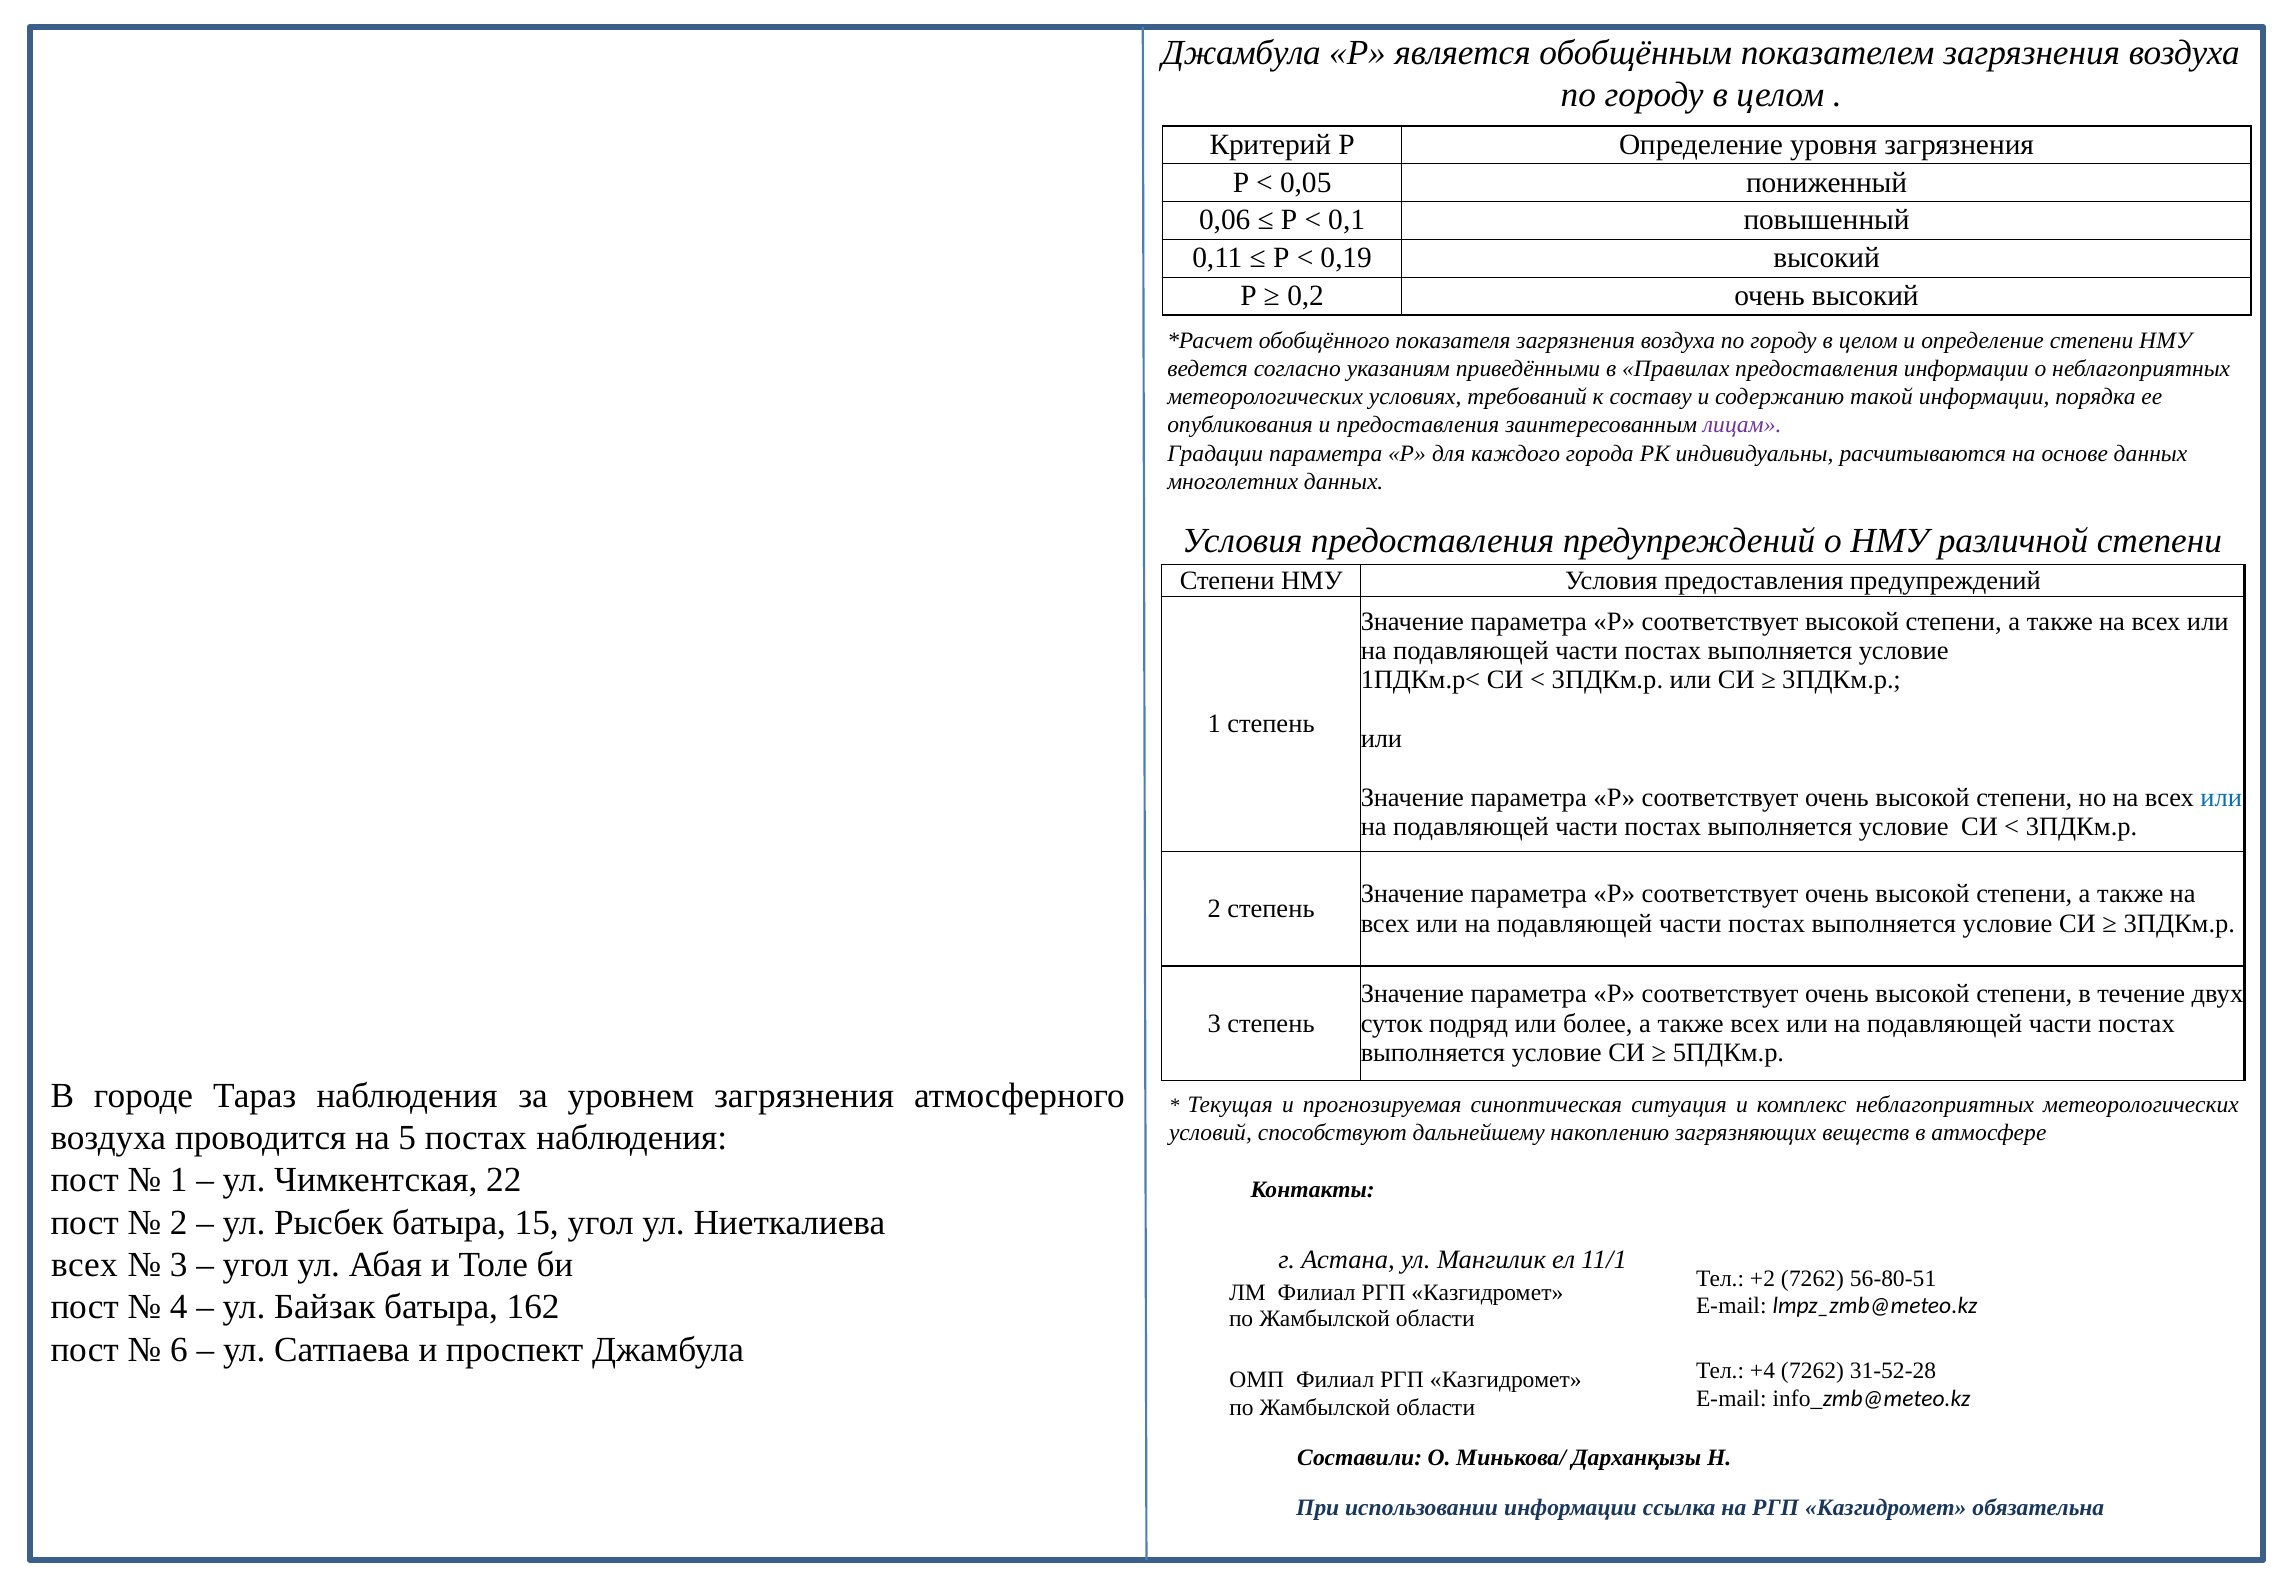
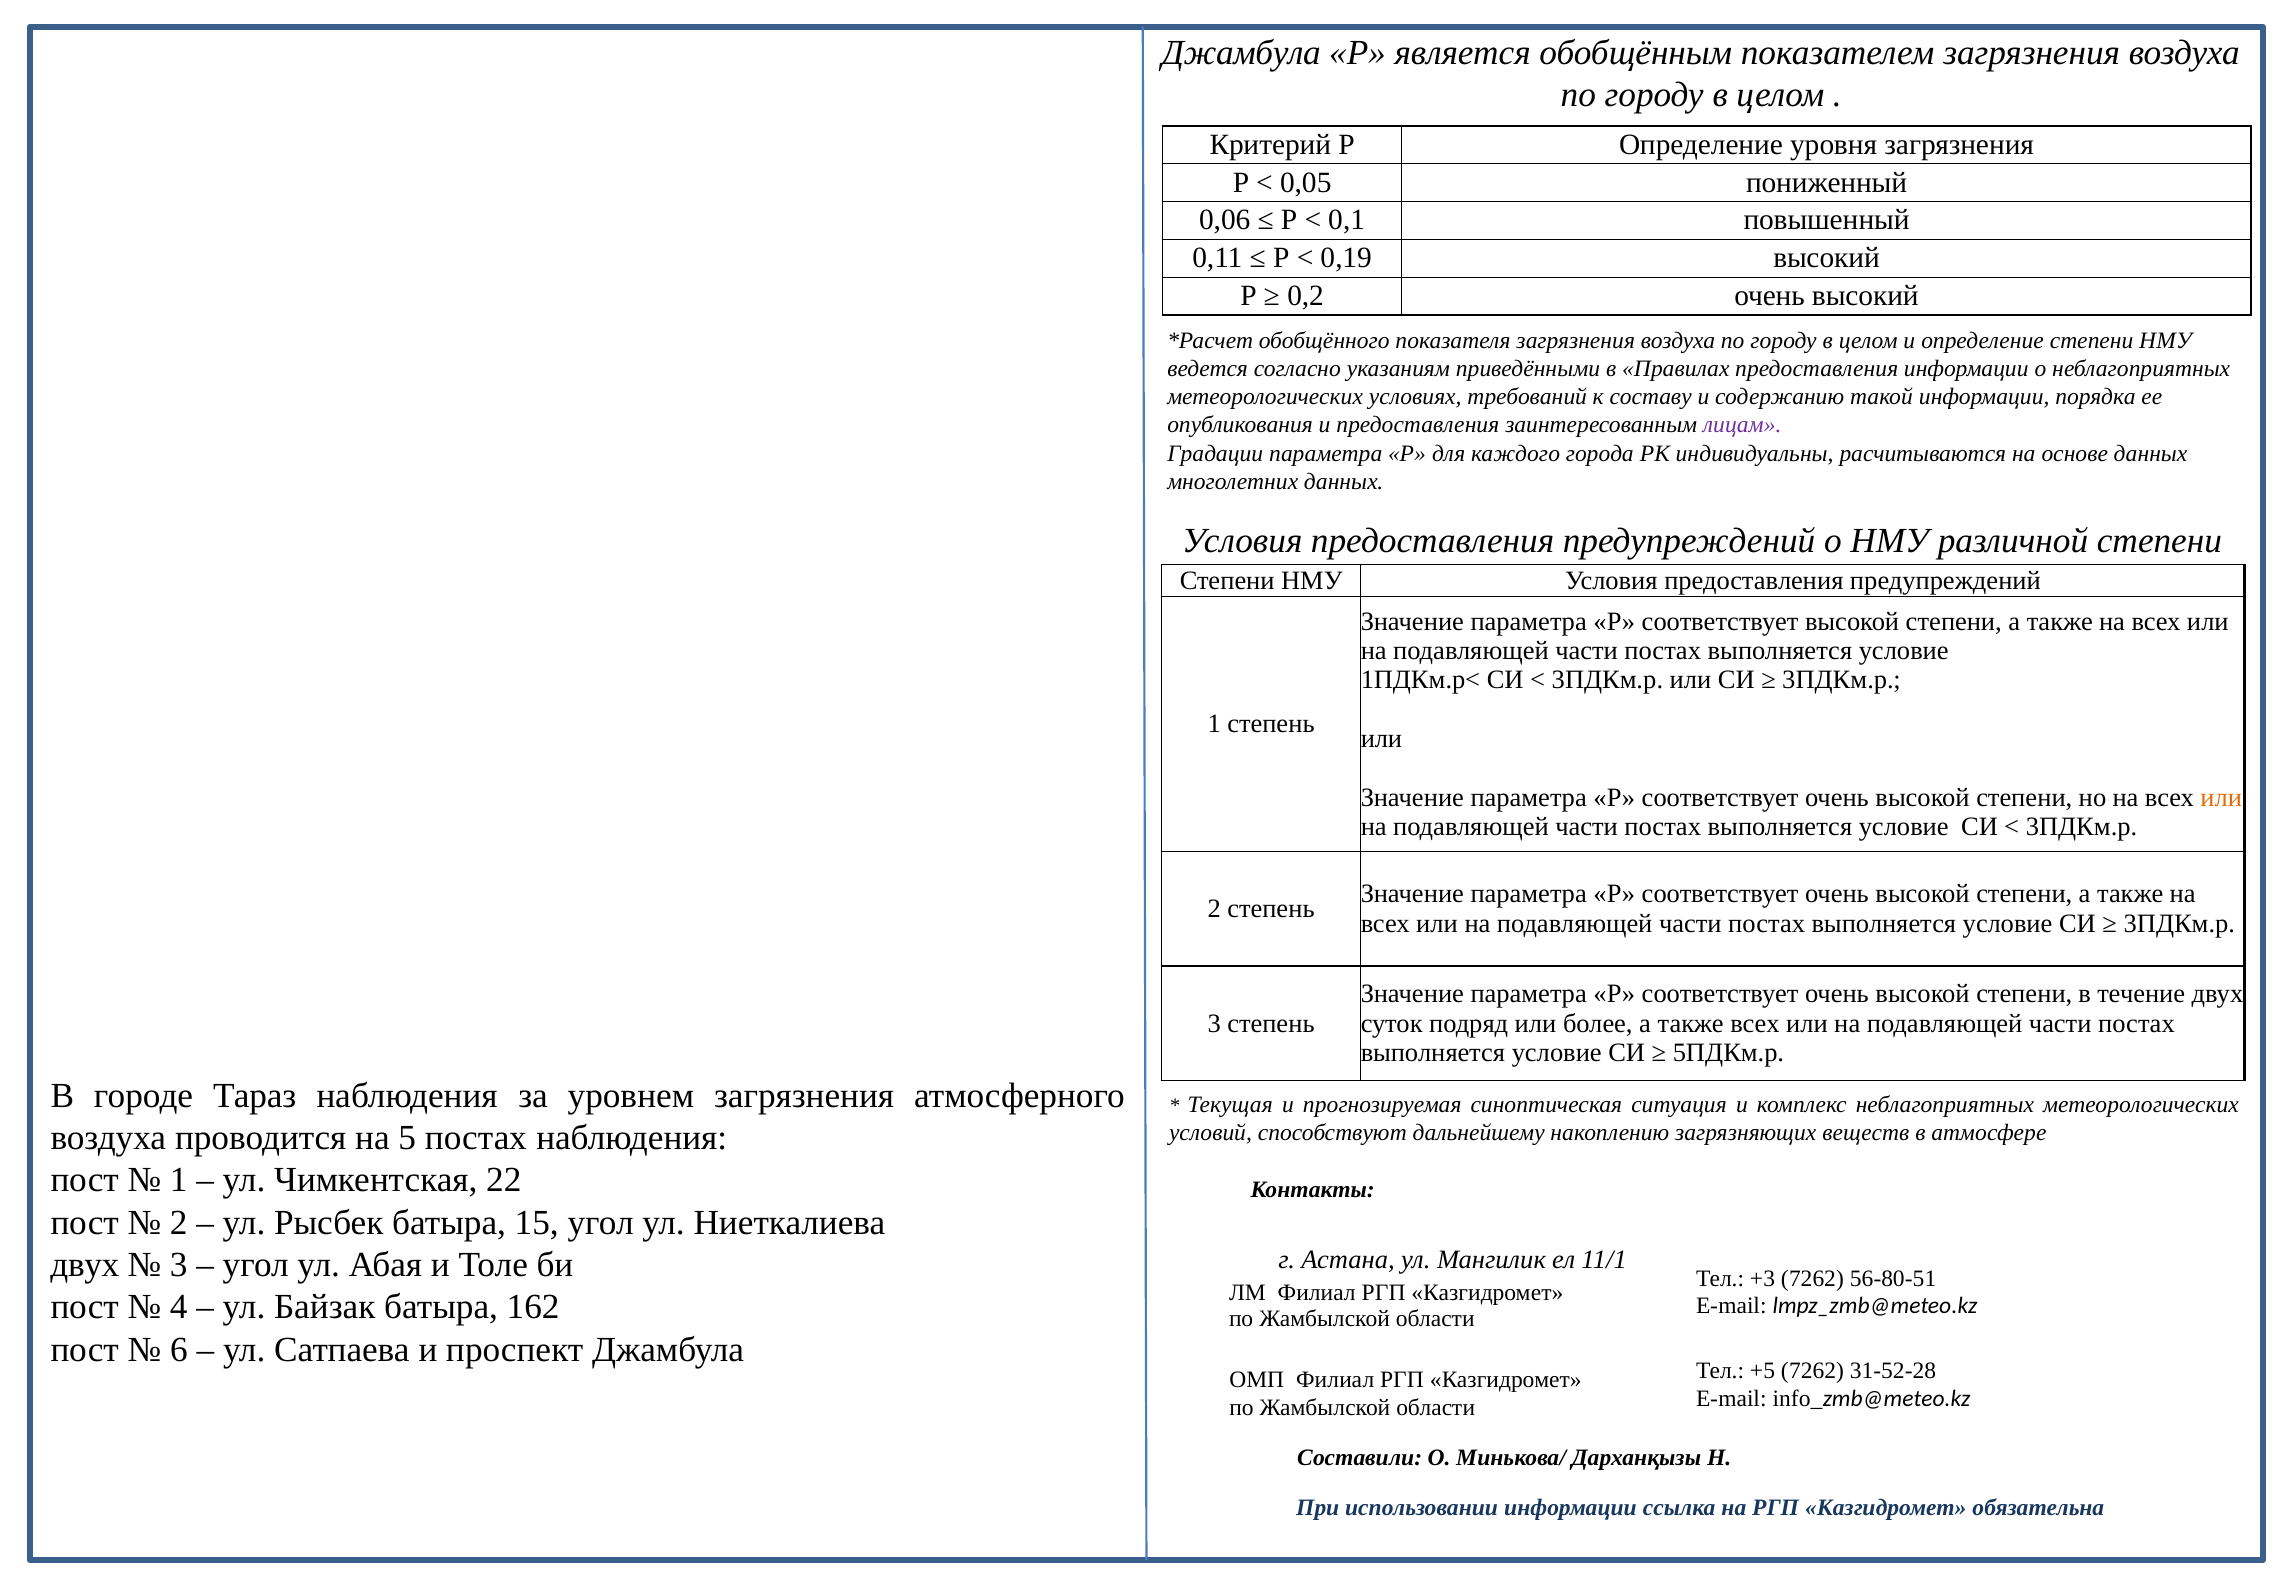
или at (2221, 798) colour: blue -> orange
всех at (85, 1265): всех -> двух
+2: +2 -> +3
+4: +4 -> +5
